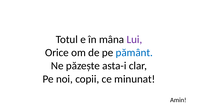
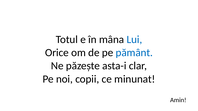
Lui colour: purple -> blue
